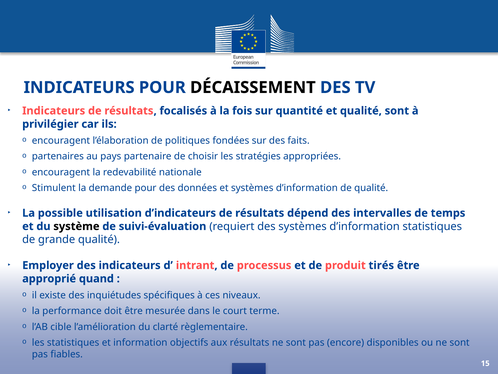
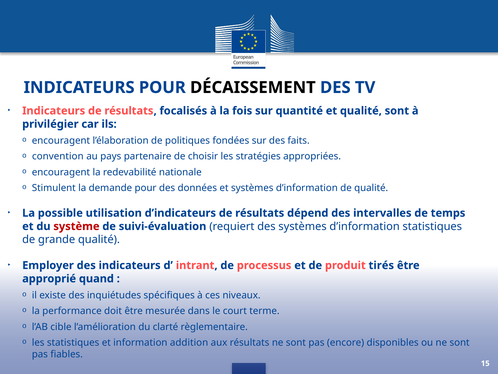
partenaires: partenaires -> convention
système colour: black -> red
objectifs: objectifs -> addition
